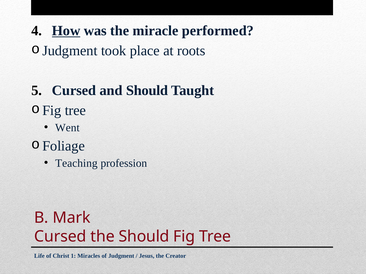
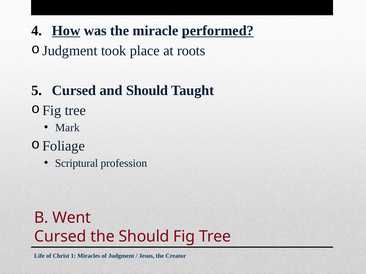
performed underline: none -> present
Went: Went -> Mark
Teaching: Teaching -> Scriptural
Mark: Mark -> Went
